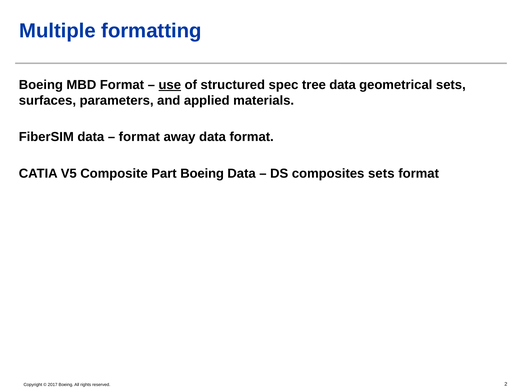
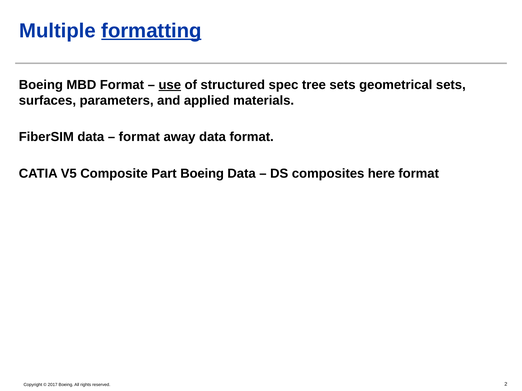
formatting underline: none -> present
tree data: data -> sets
composites sets: sets -> here
